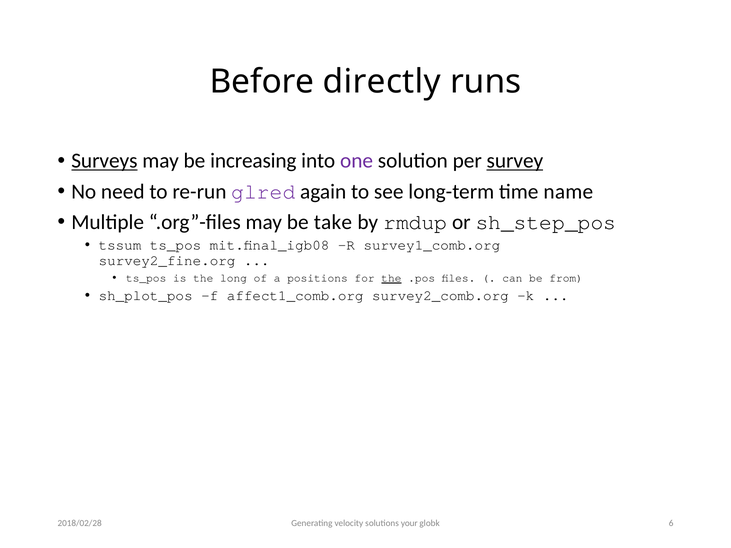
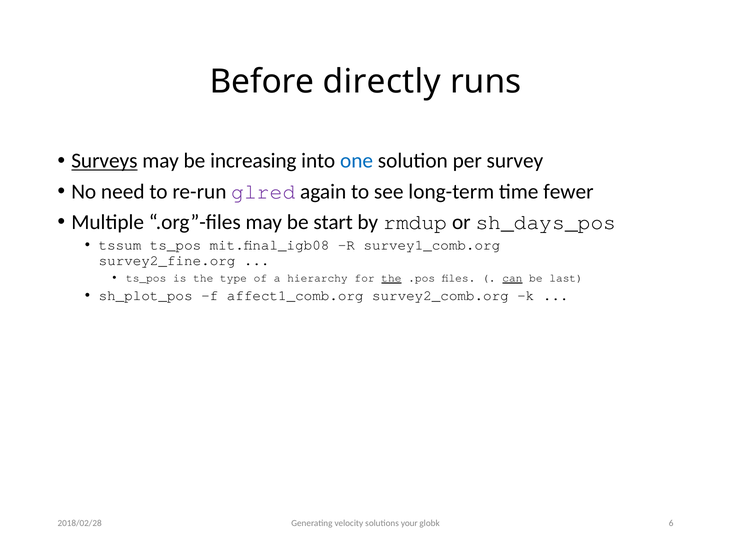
one colour: purple -> blue
survey underline: present -> none
name: name -> fewer
take: take -> start
sh_step_pos: sh_step_pos -> sh_days_pos
long: long -> type
positions: positions -> hierarchy
can underline: none -> present
from: from -> last
